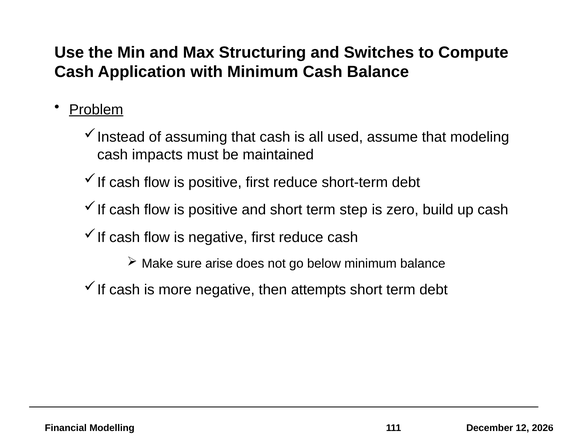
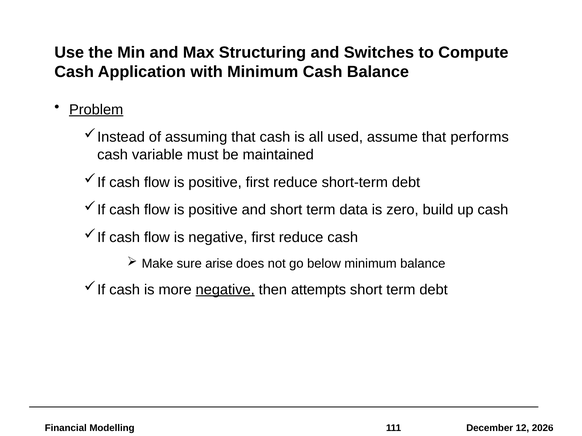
modeling: modeling -> performs
impacts: impacts -> variable
step: step -> data
negative at (225, 290) underline: none -> present
